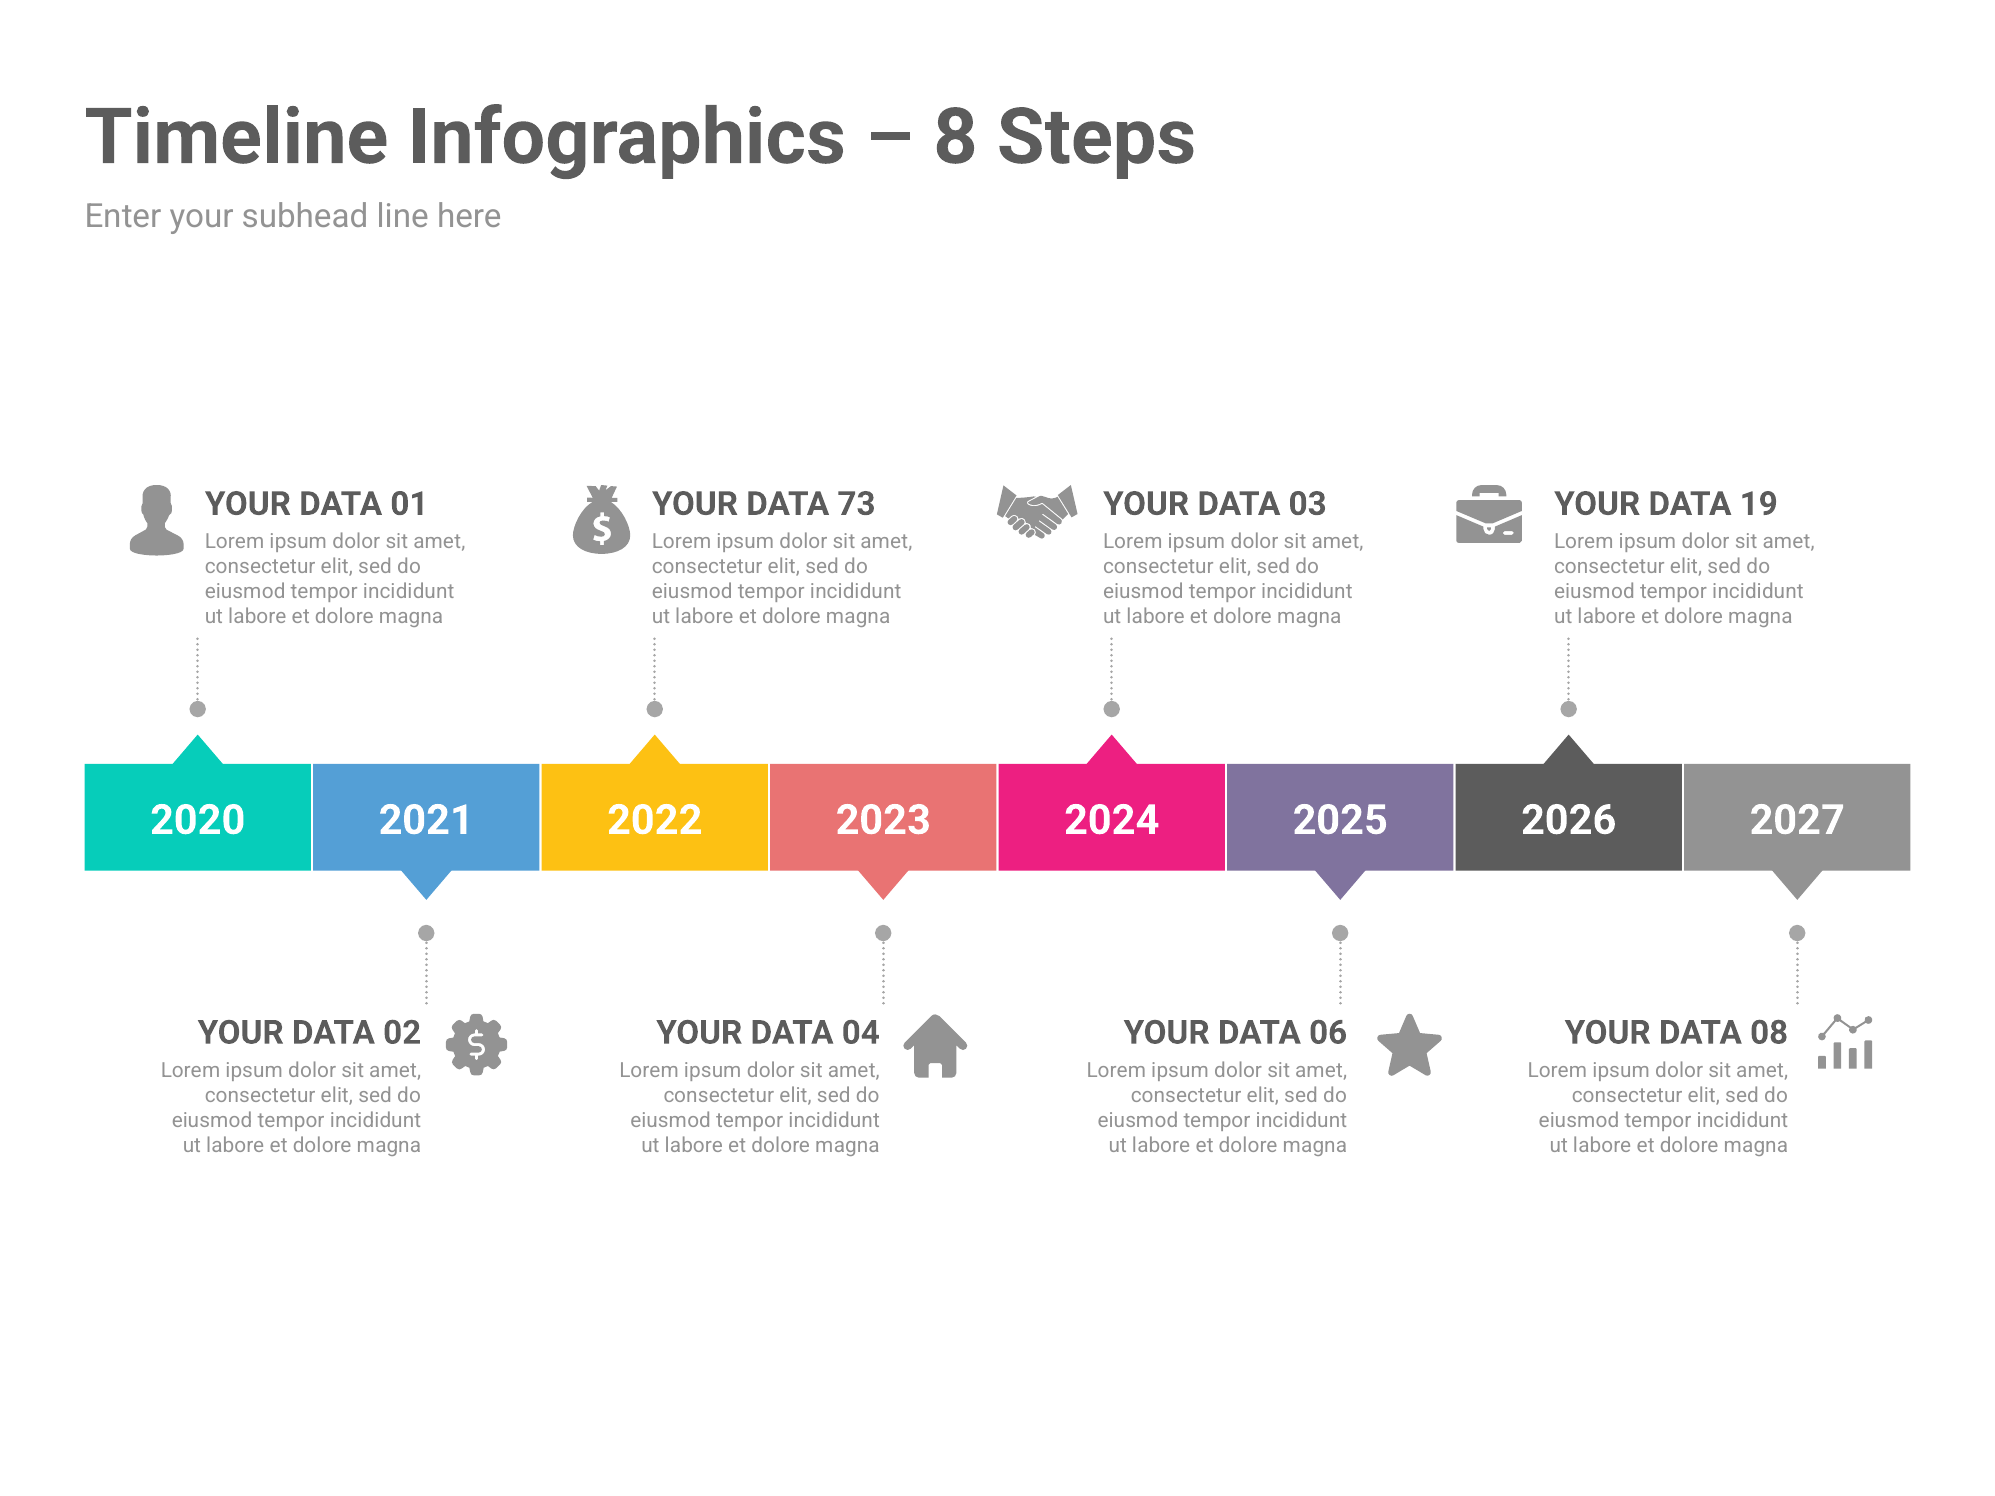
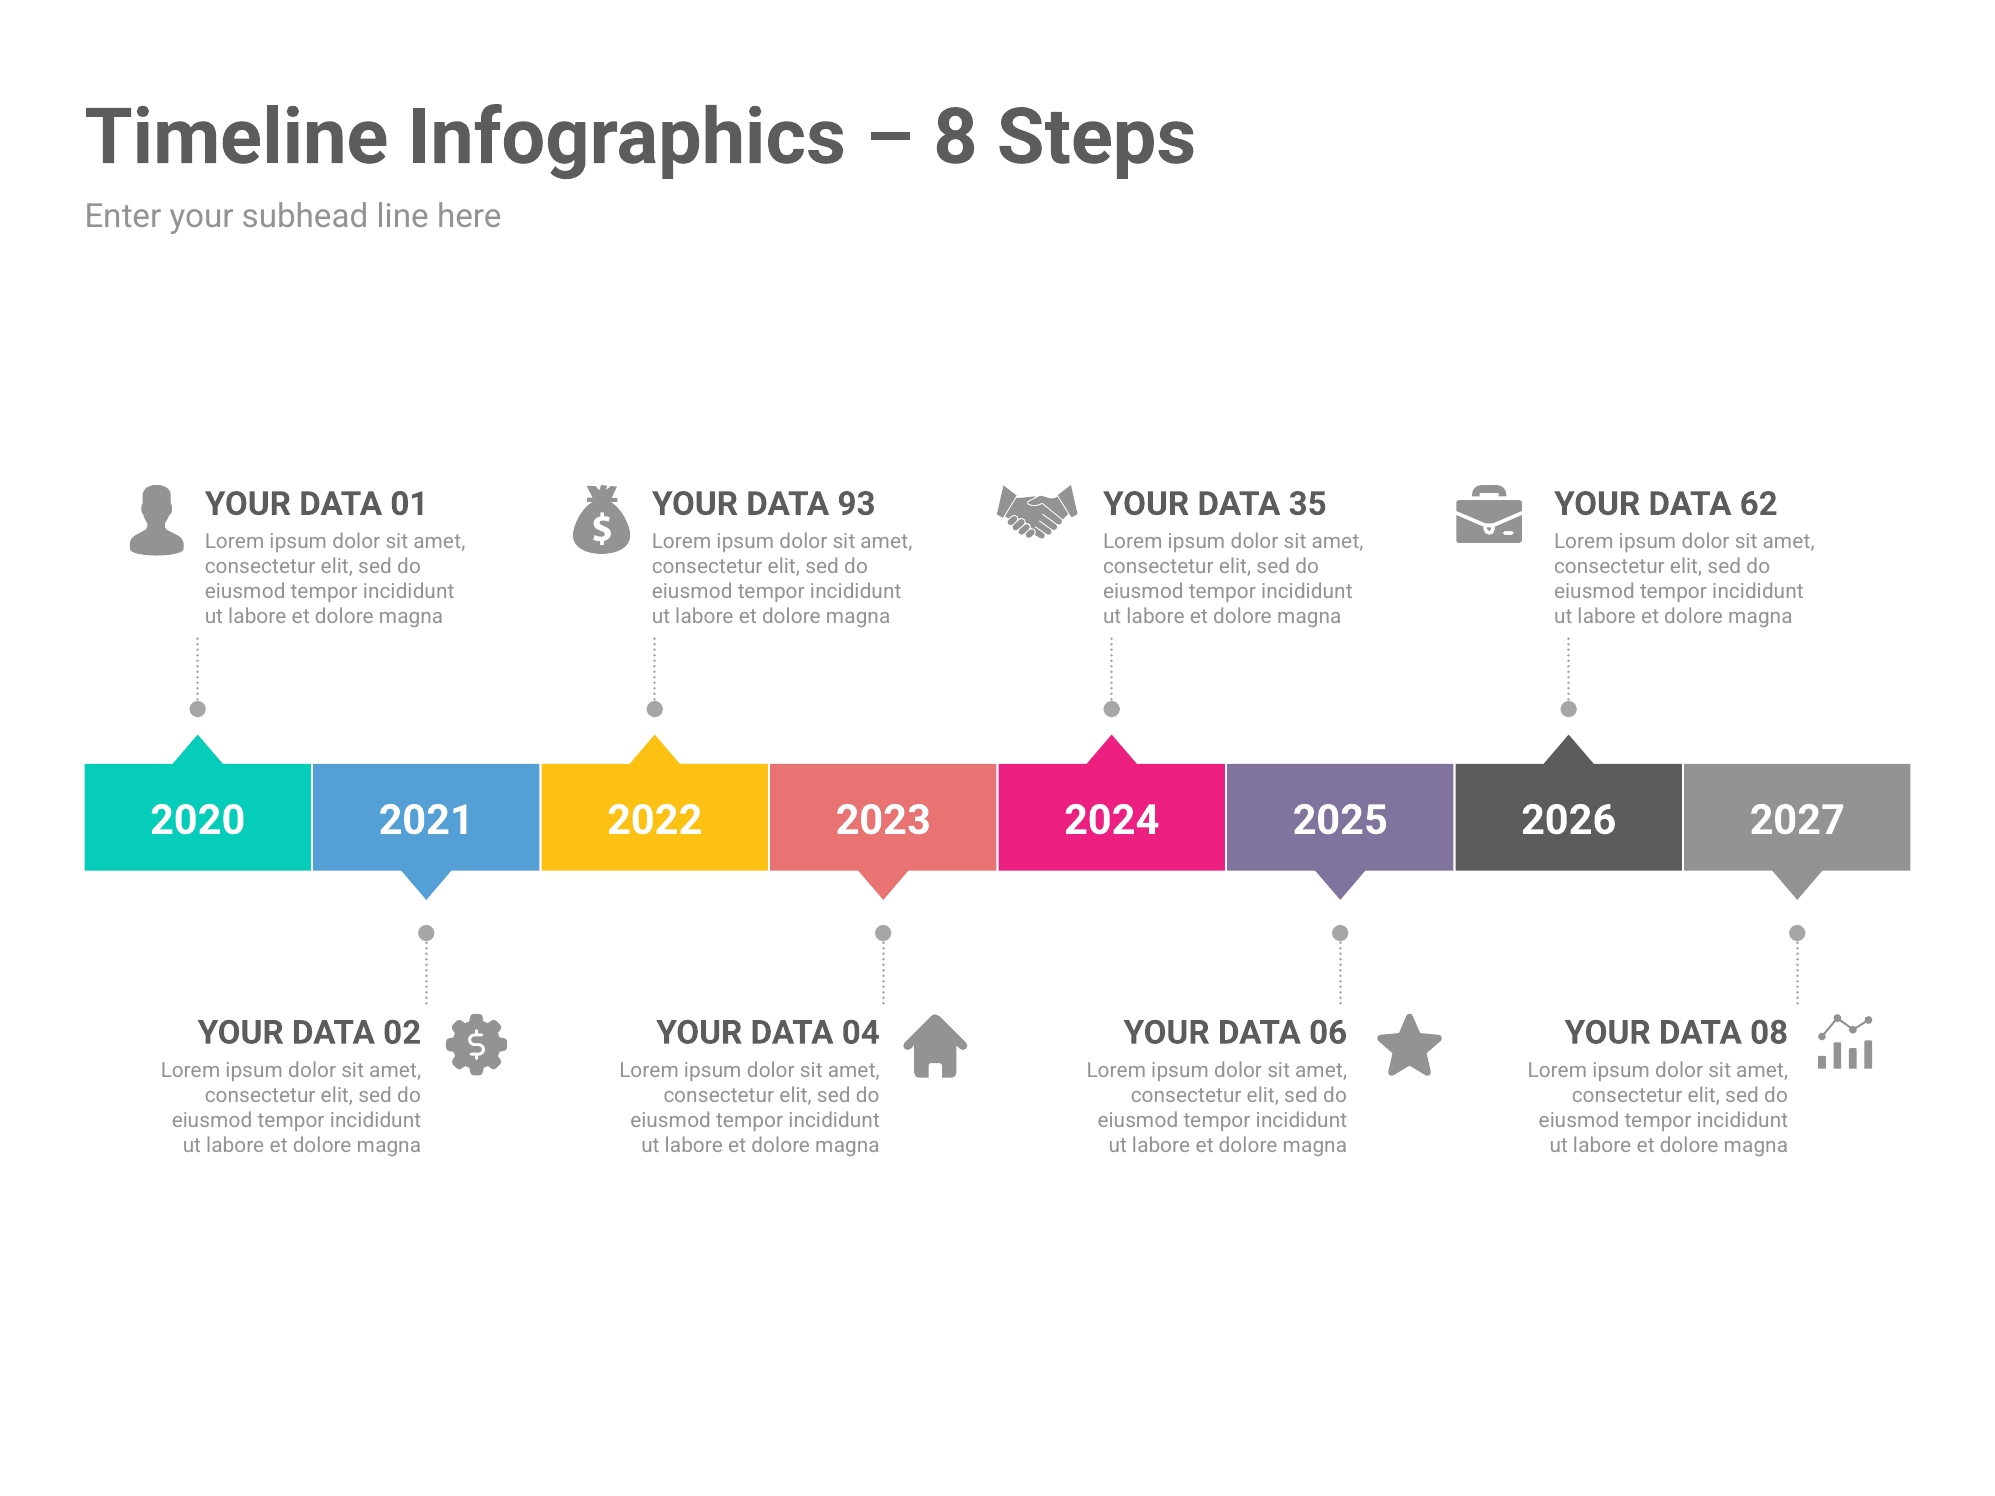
73: 73 -> 93
03: 03 -> 35
19: 19 -> 62
